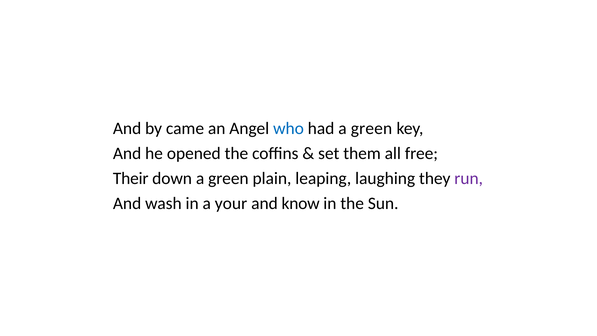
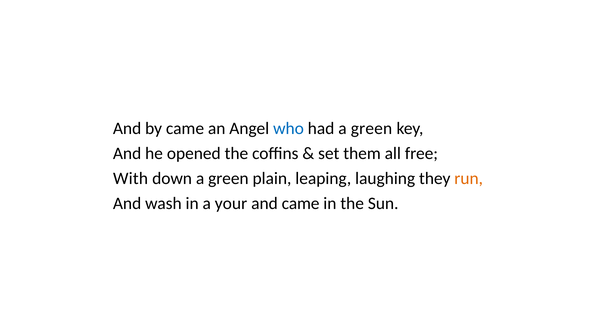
Their: Their -> With
run colour: purple -> orange
and know: know -> came
